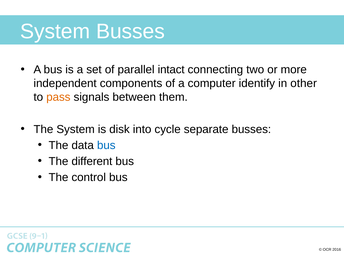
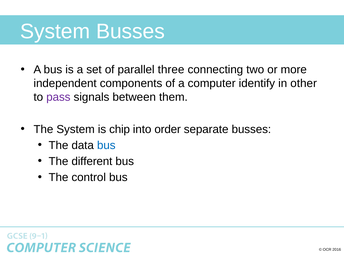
intact: intact -> three
pass colour: orange -> purple
disk: disk -> chip
cycle: cycle -> order
